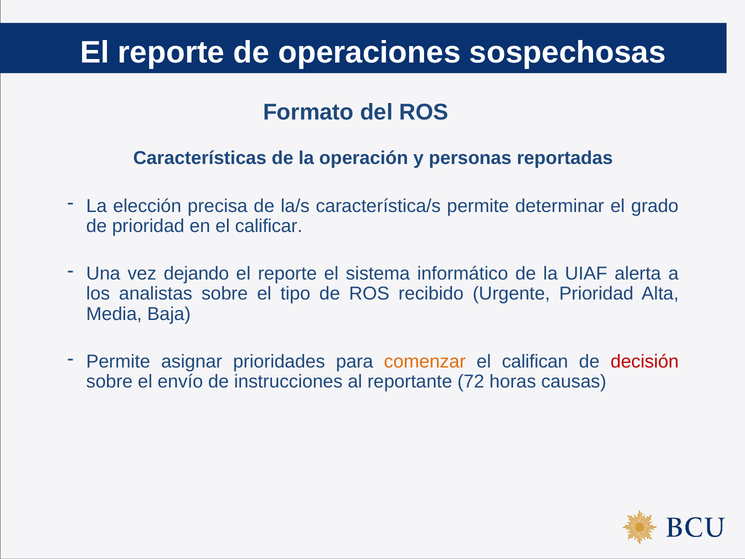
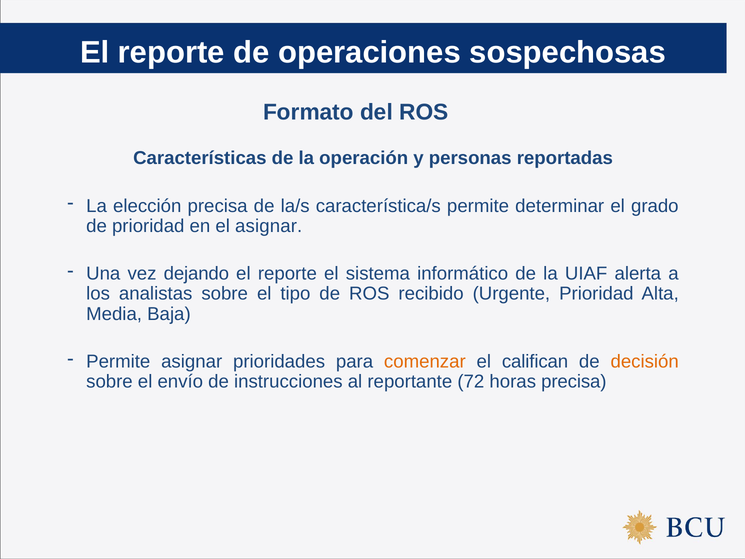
el calificar: calificar -> asignar
decisión colour: red -> orange
horas causas: causas -> precisa
